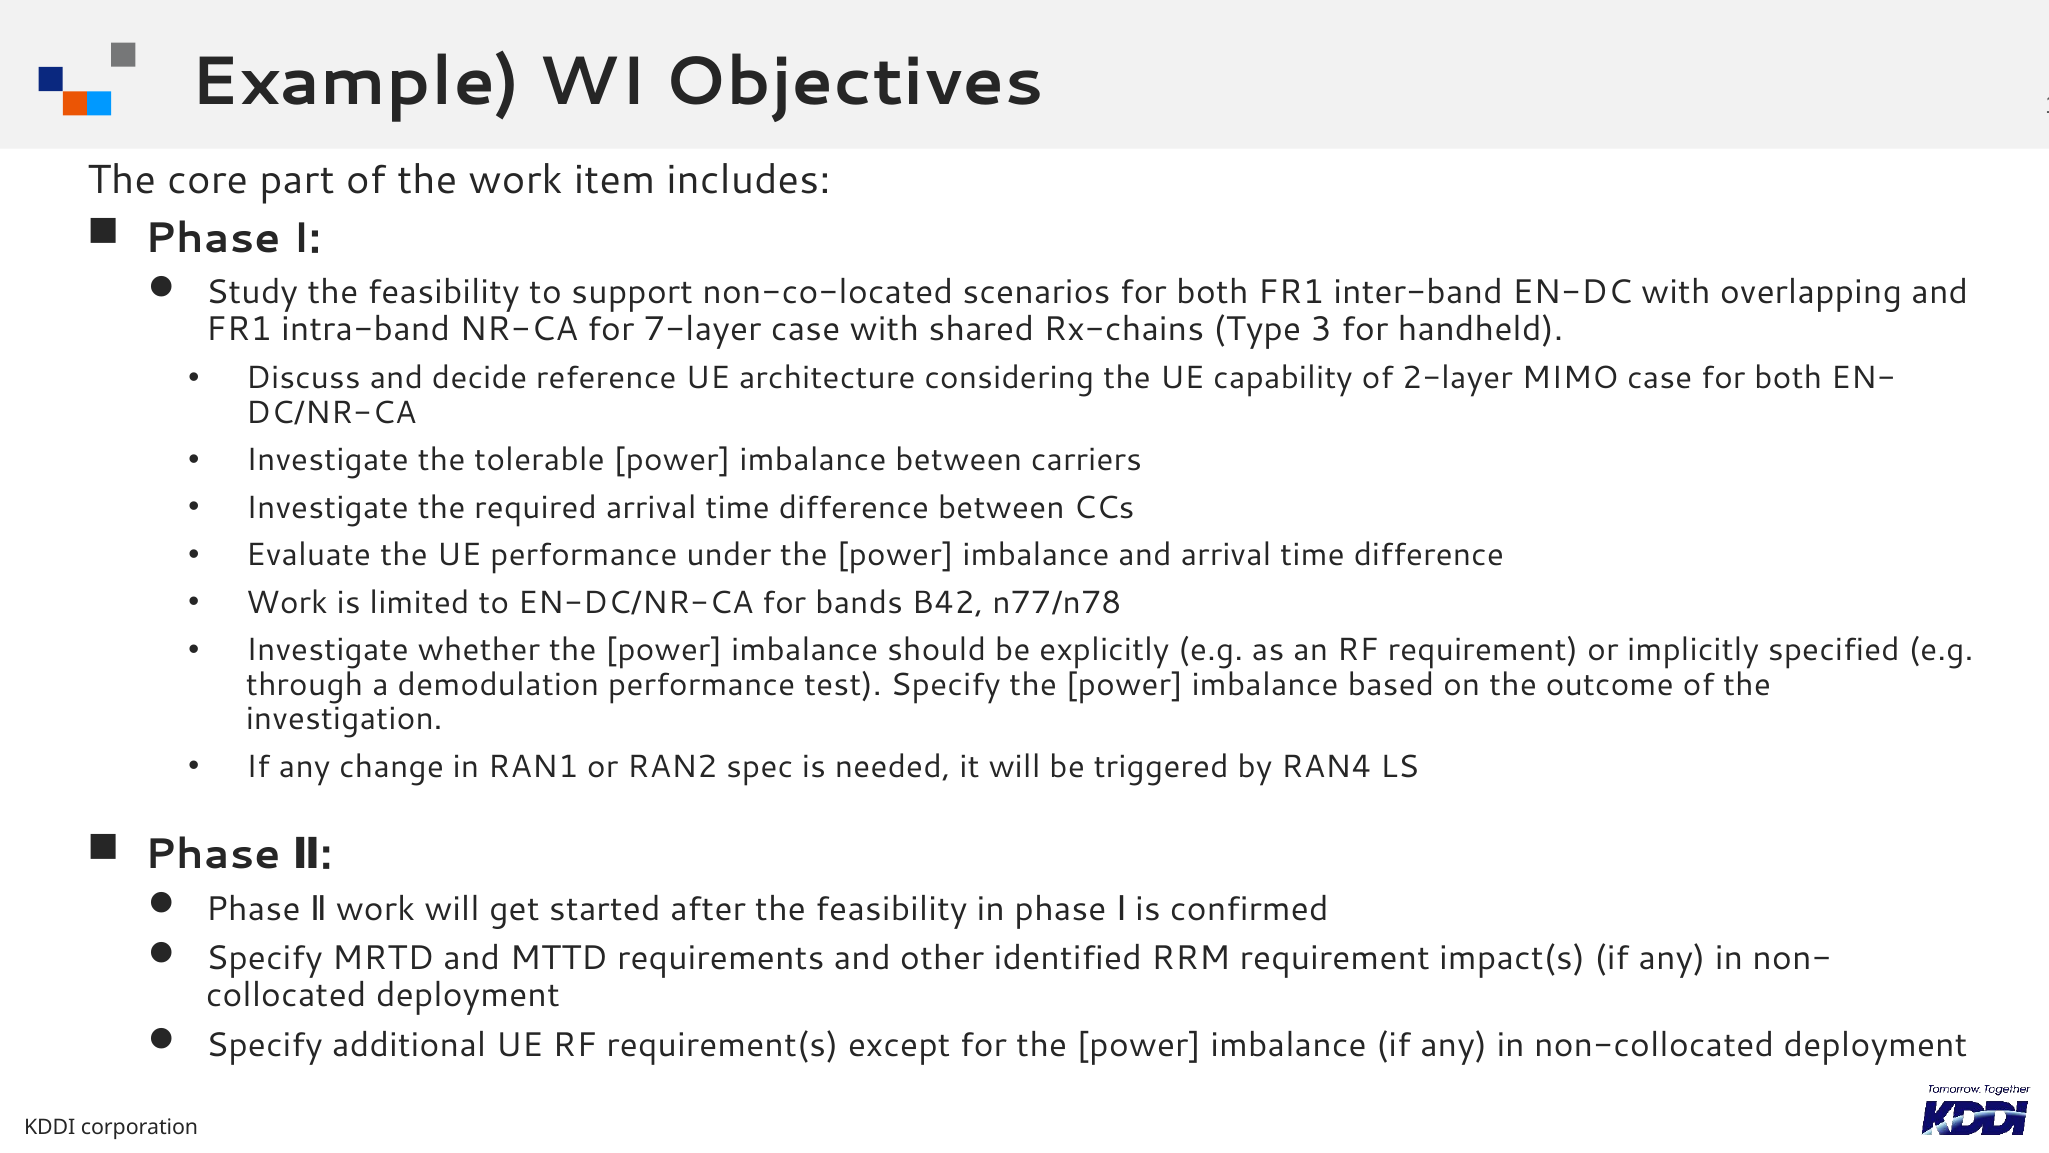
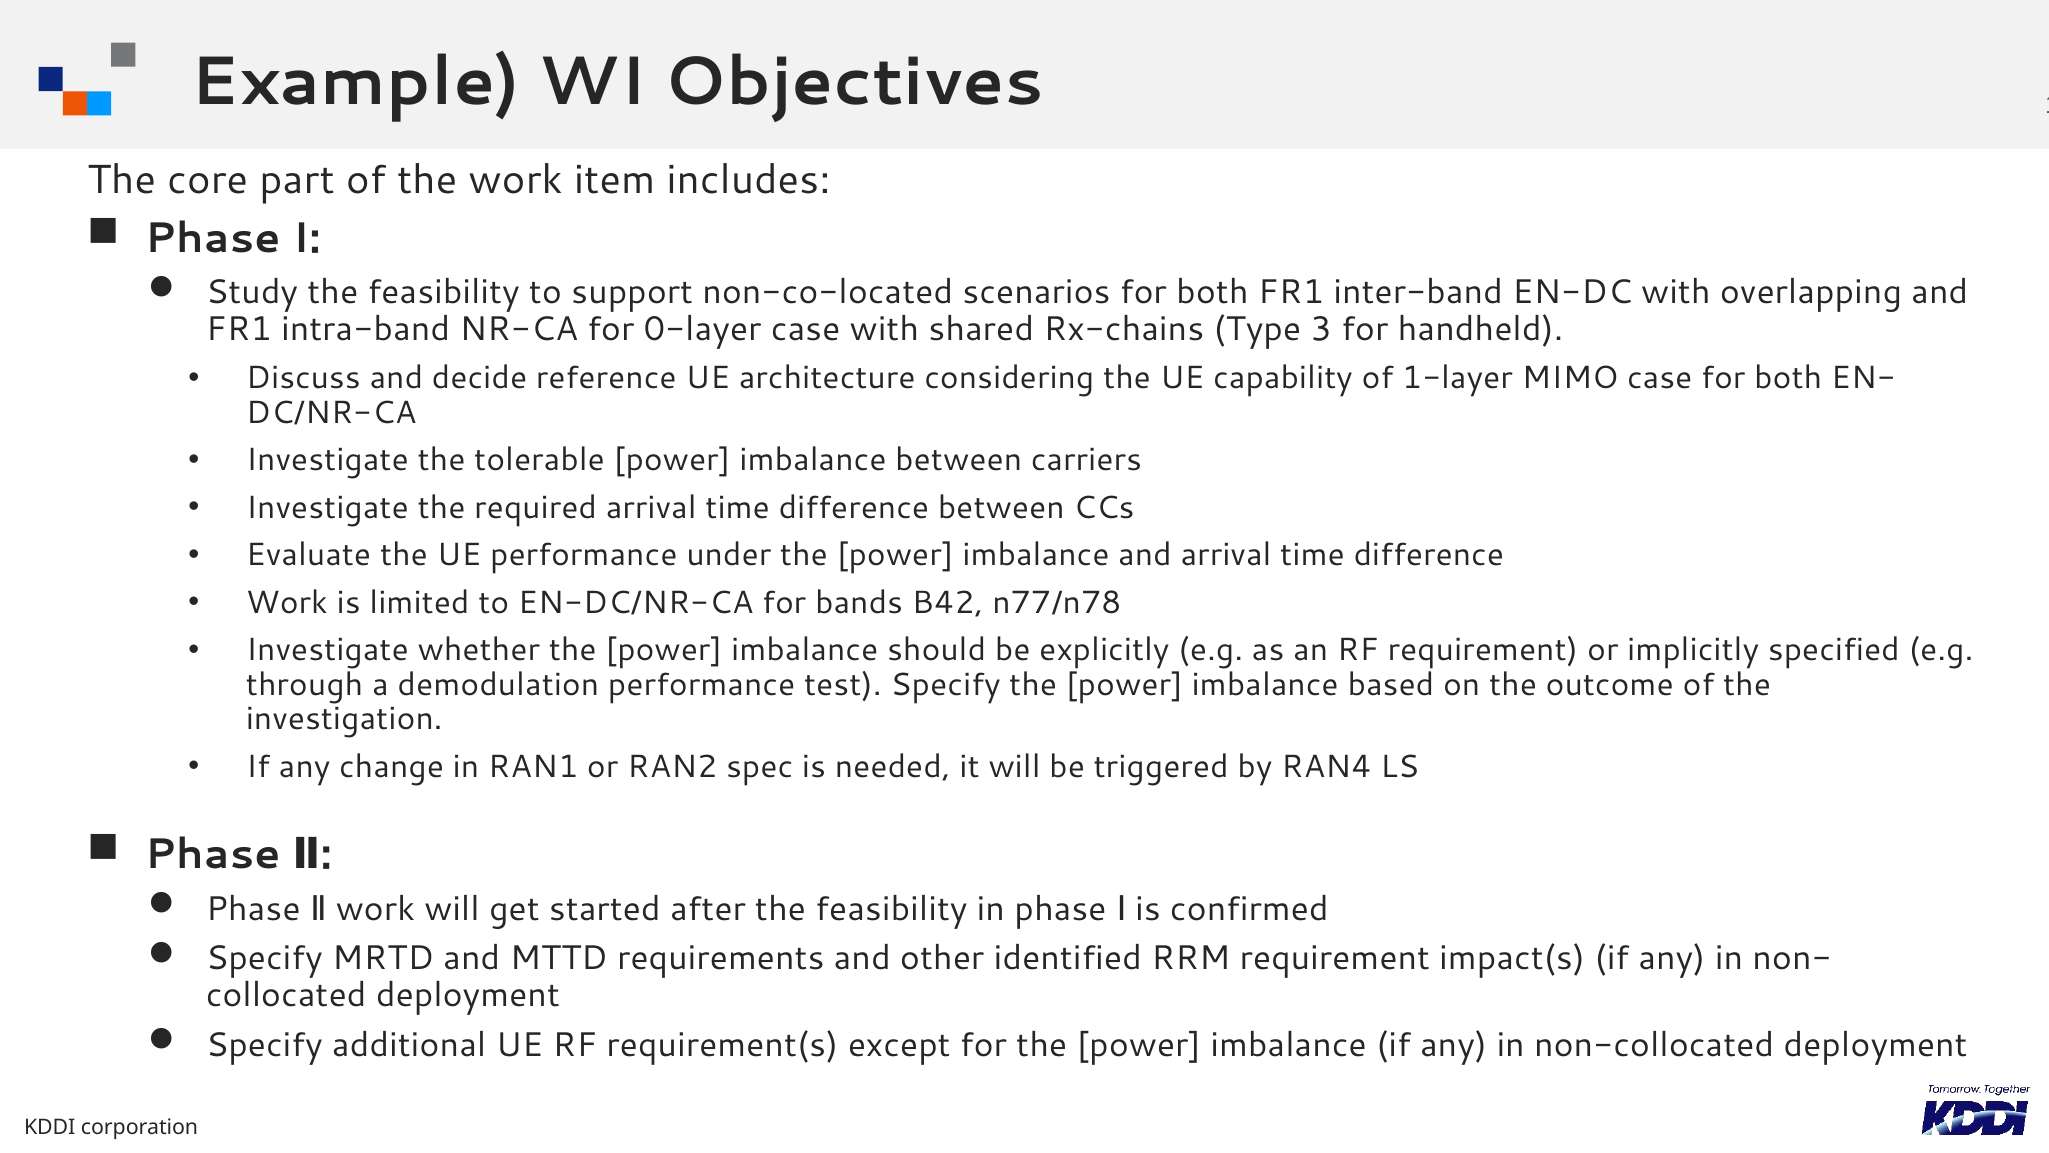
7-layer: 7-layer -> 0-layer
2-layer: 2-layer -> 1-layer
